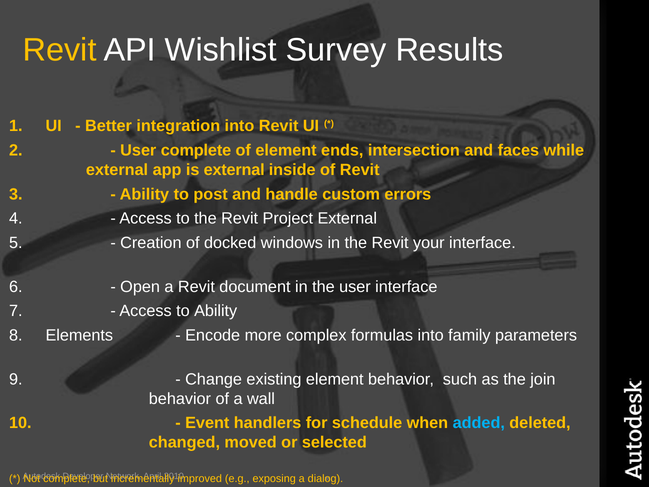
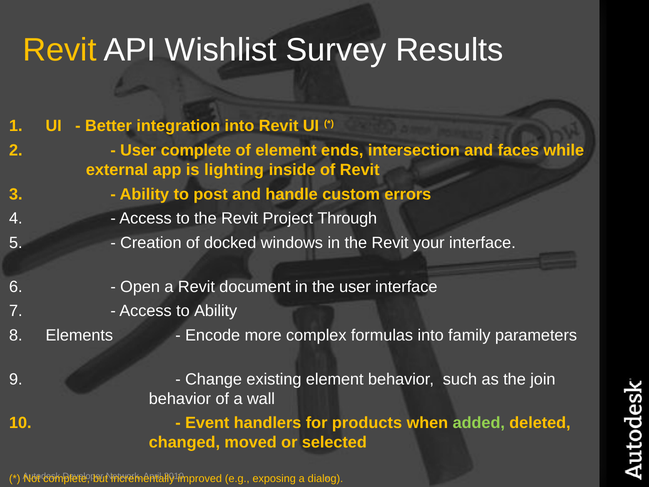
is external: external -> lighting
Project External: External -> Through
schedule: schedule -> products
added colour: light blue -> light green
